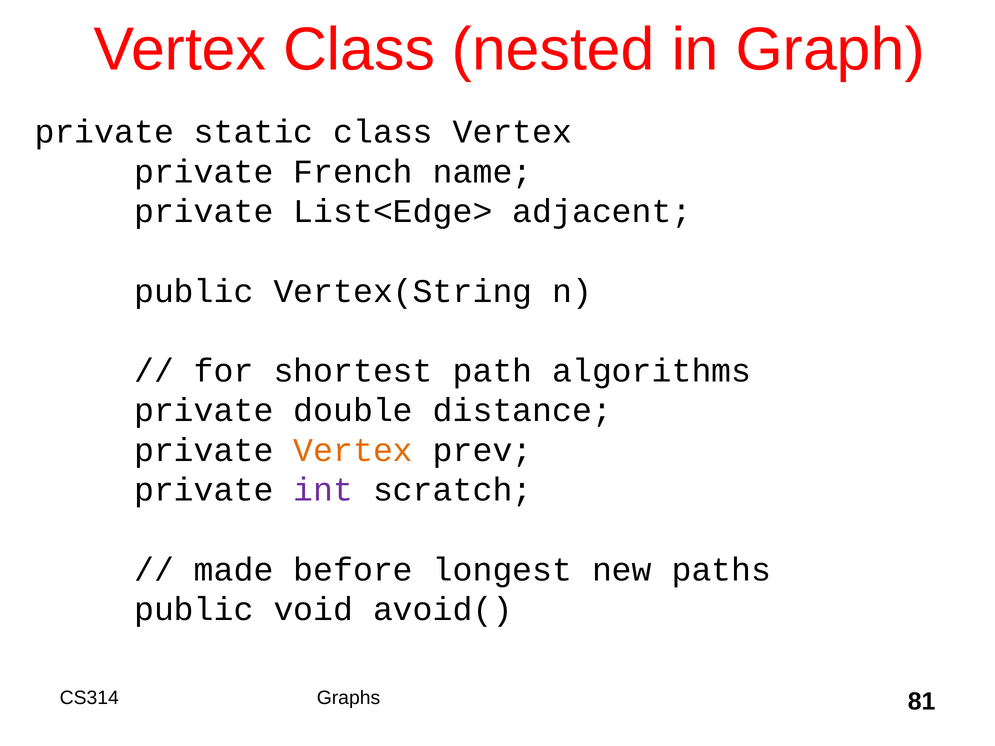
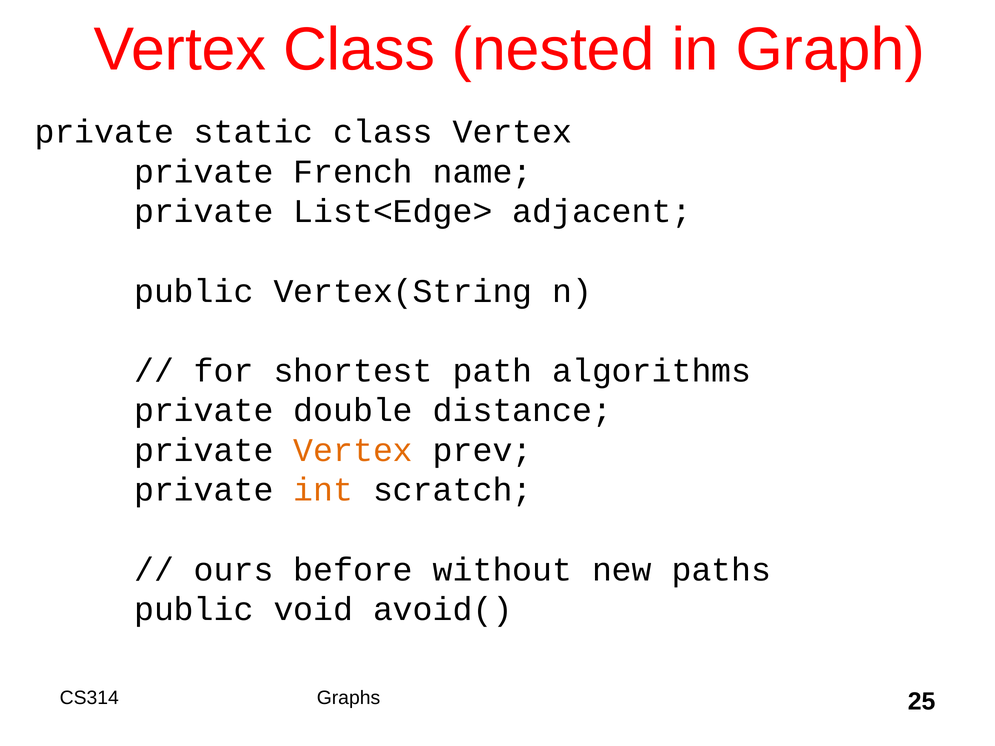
int colour: purple -> orange
made: made -> ours
longest: longest -> without
81: 81 -> 25
